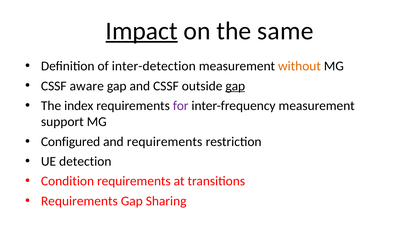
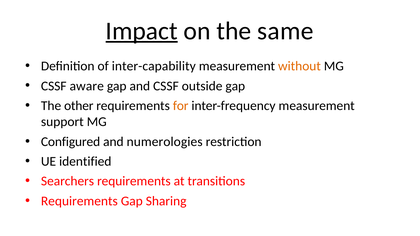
inter-detection: inter-detection -> inter-capability
gap at (235, 86) underline: present -> none
index: index -> other
for colour: purple -> orange
and requirements: requirements -> numerologies
detection: detection -> identified
Condition: Condition -> Searchers
